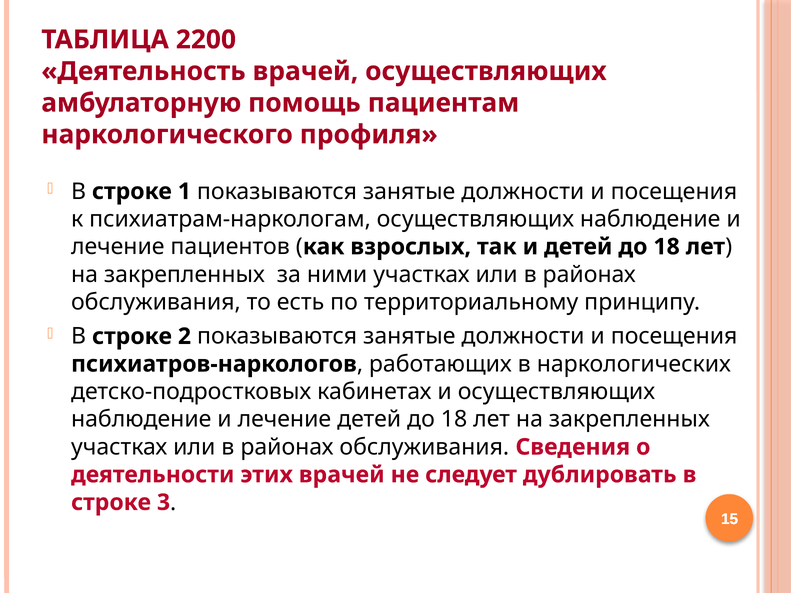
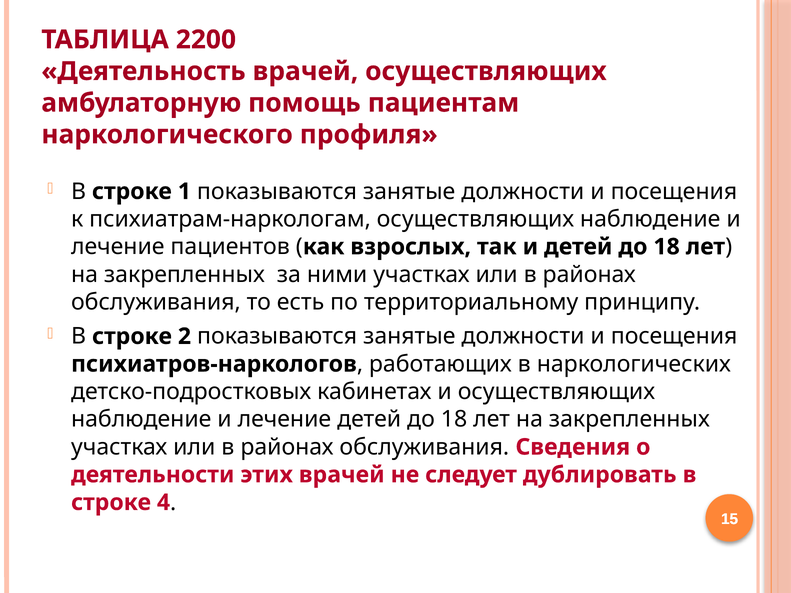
3: 3 -> 4
